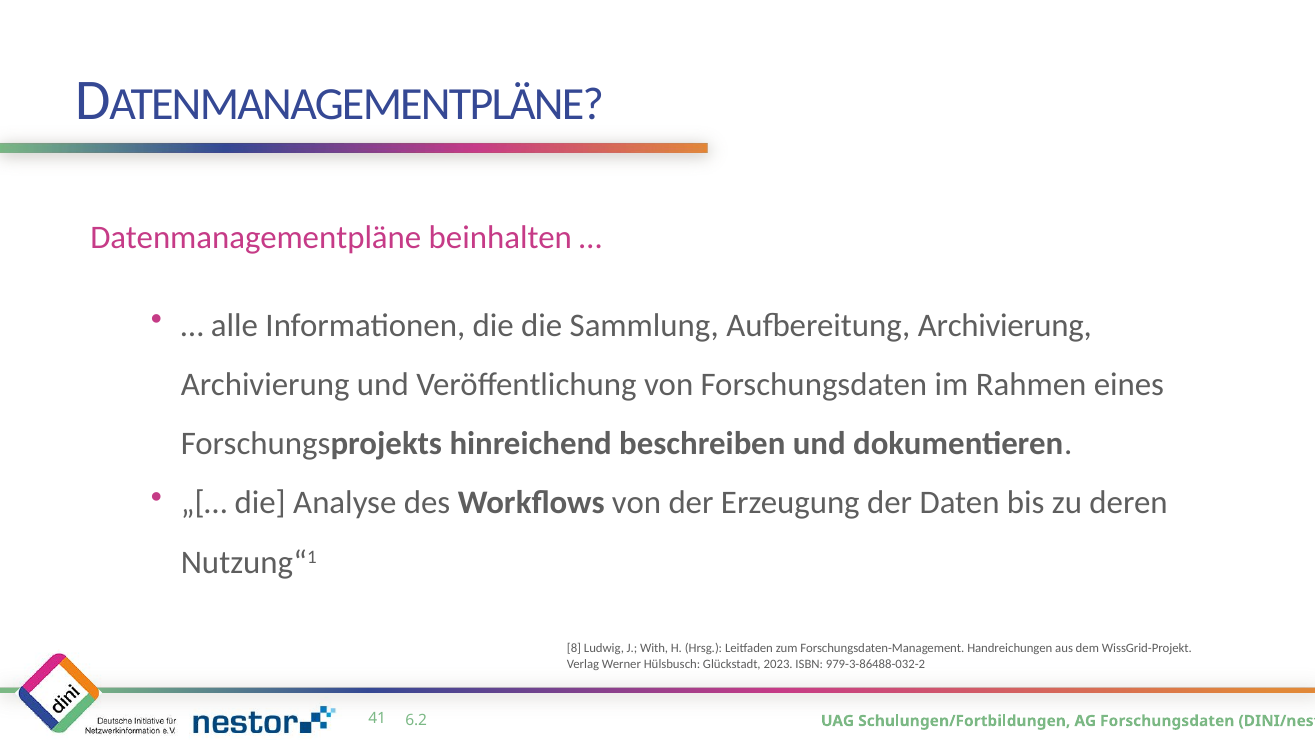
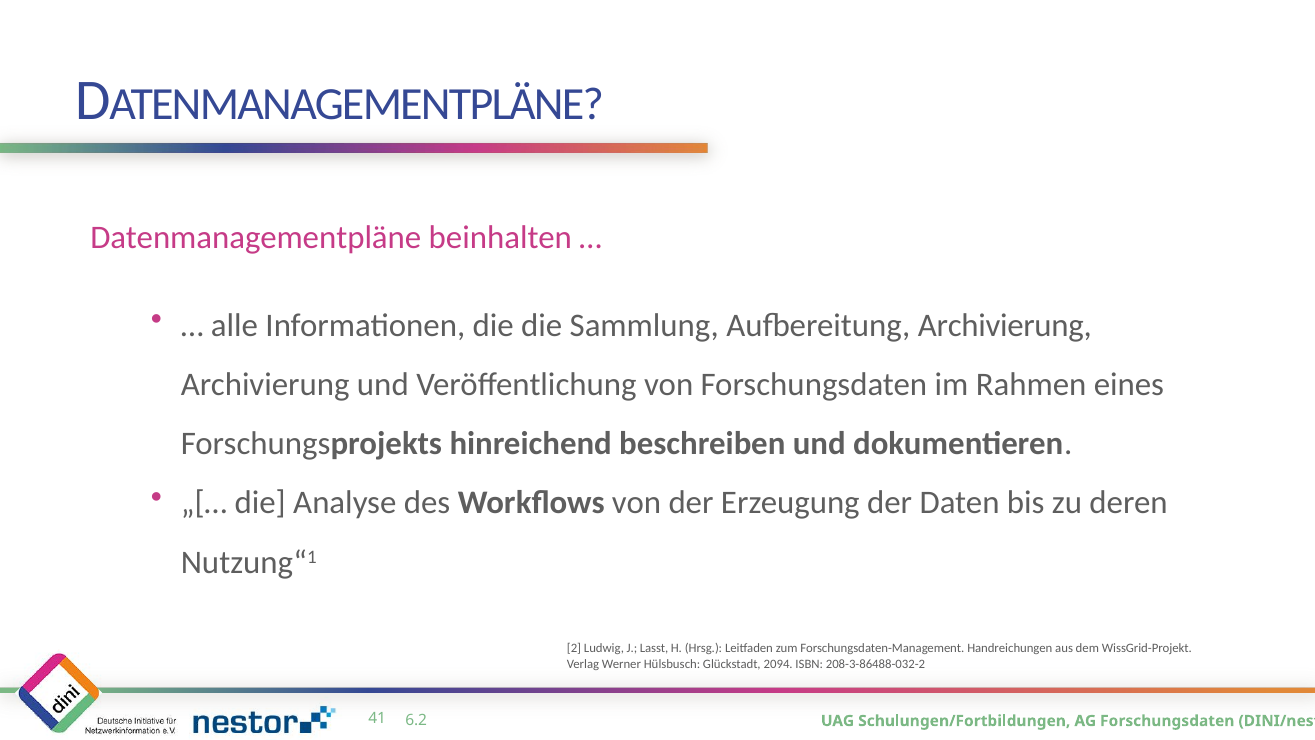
8: 8 -> 2
With: With -> Lasst
2023: 2023 -> 2094
979-3-86488-032-2: 979-3-86488-032-2 -> 208-3-86488-032-2
